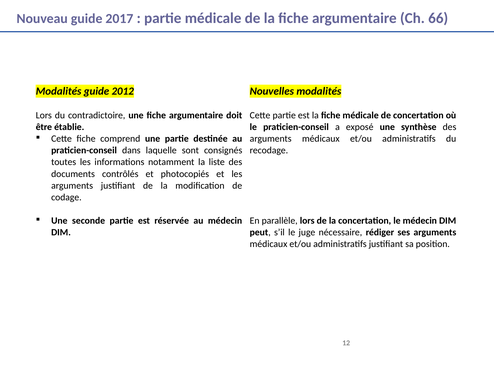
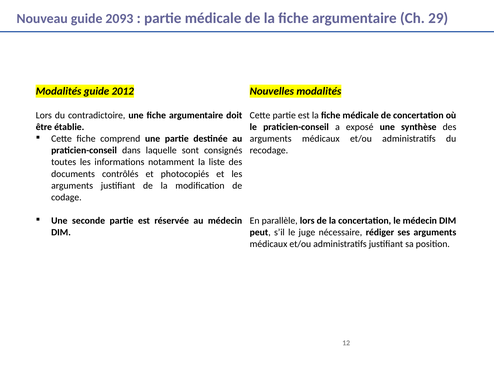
2017: 2017 -> 2093
66: 66 -> 29
